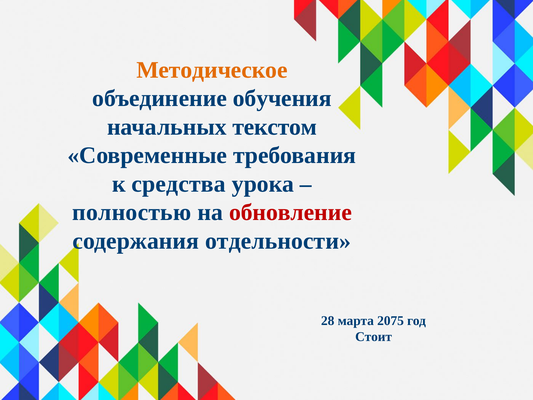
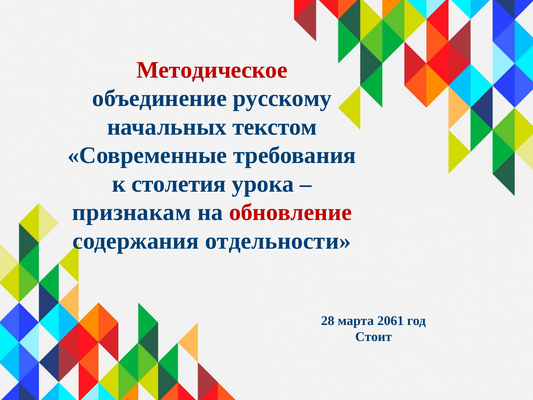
Методическое colour: orange -> red
обучения: обучения -> русскому
средства: средства -> столетия
полностью: полностью -> признакам
2075: 2075 -> 2061
